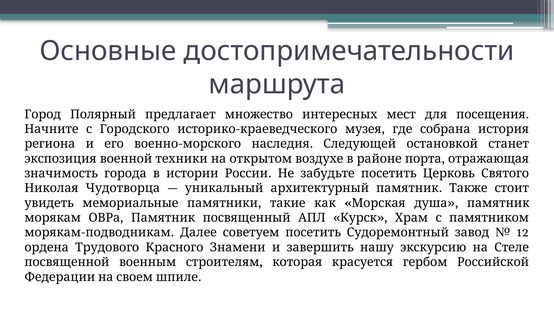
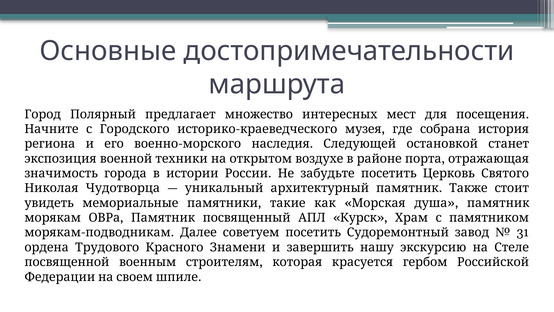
12: 12 -> 31
